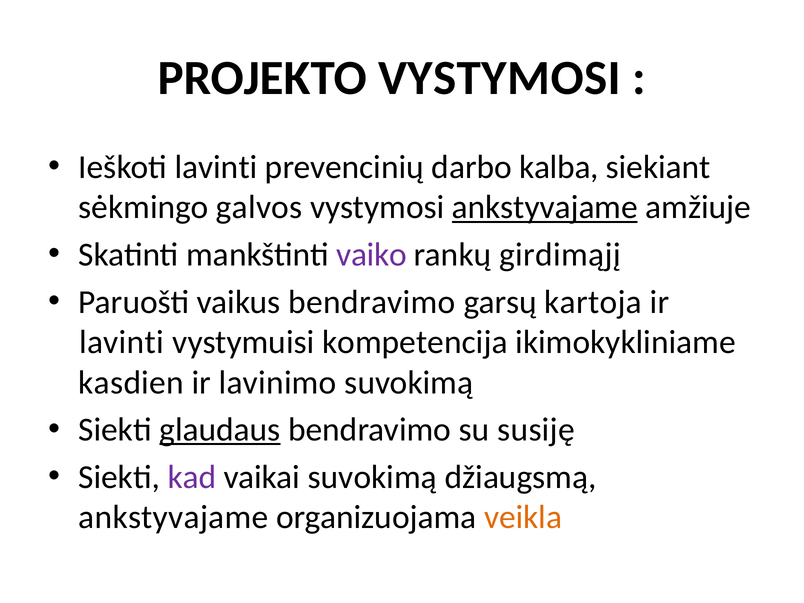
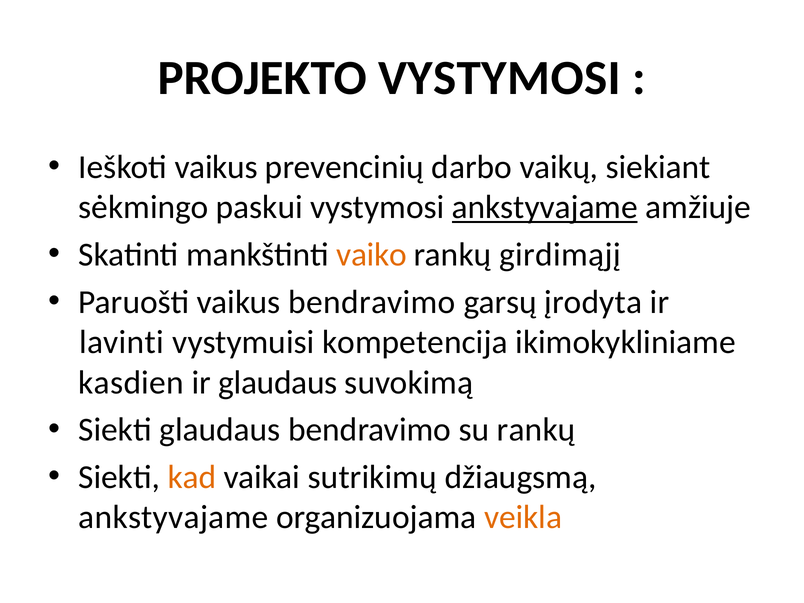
Ieškoti lavinti: lavinti -> vaikus
kalba: kalba -> vaikų
galvos: galvos -> paskui
vaiko colour: purple -> orange
kartoja: kartoja -> įrodyta
ir lavinimo: lavinimo -> glaudaus
glaudaus at (220, 430) underline: present -> none
su susiję: susiję -> rankų
kad colour: purple -> orange
vaikai suvokimą: suvokimą -> sutrikimų
